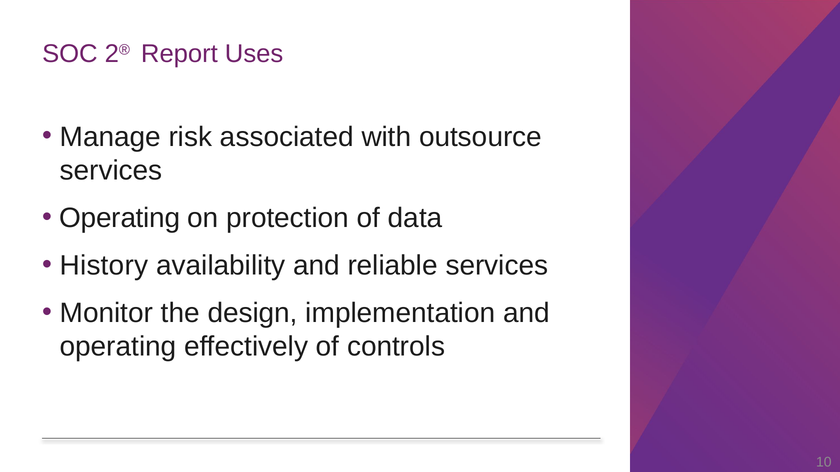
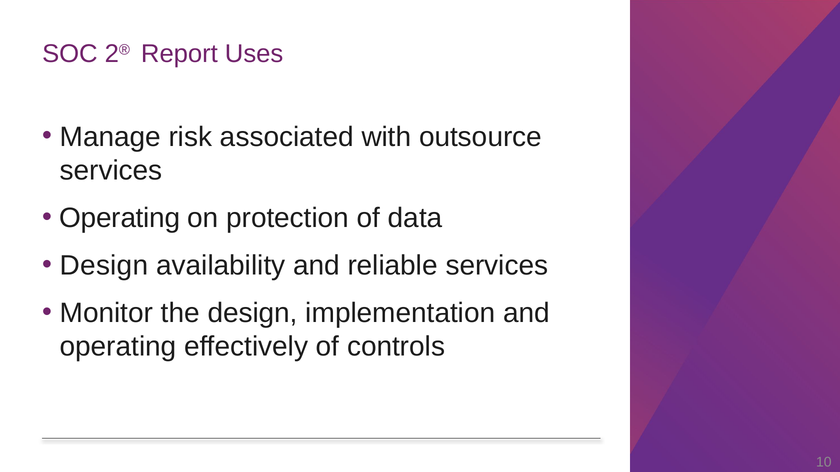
History at (104, 266): History -> Design
